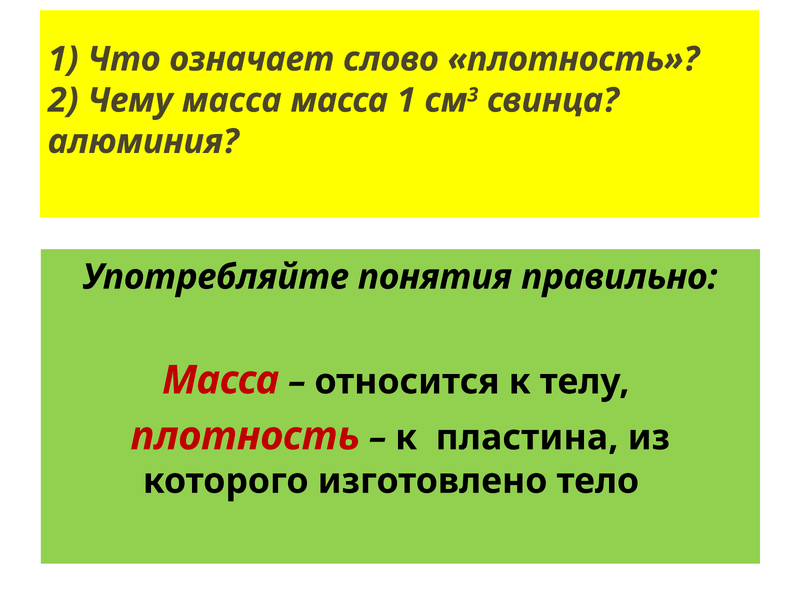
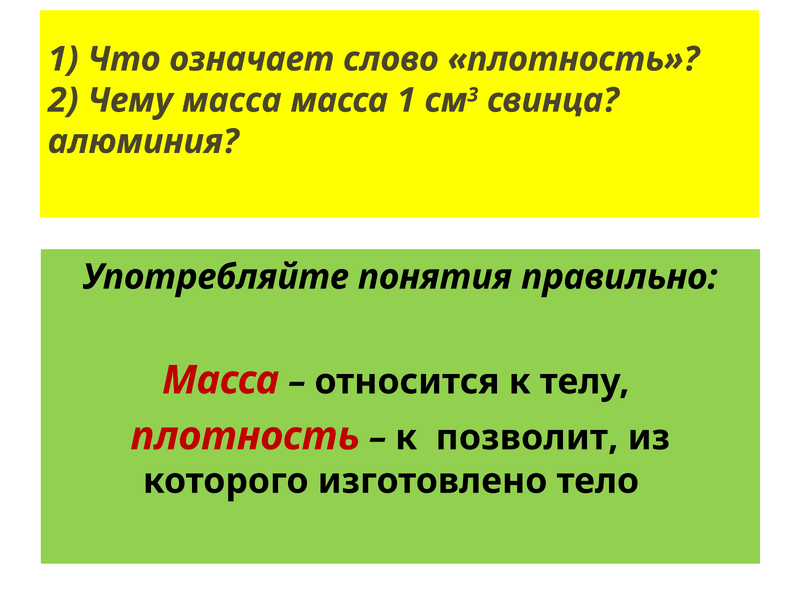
пластина: пластина -> позволит
